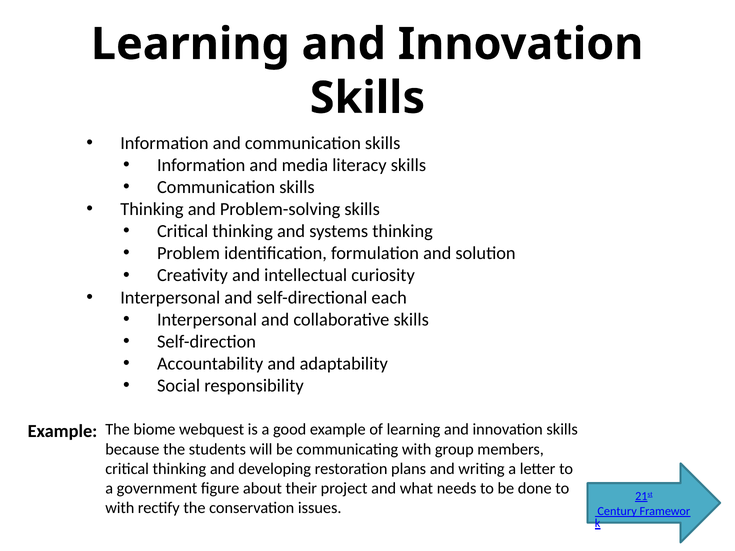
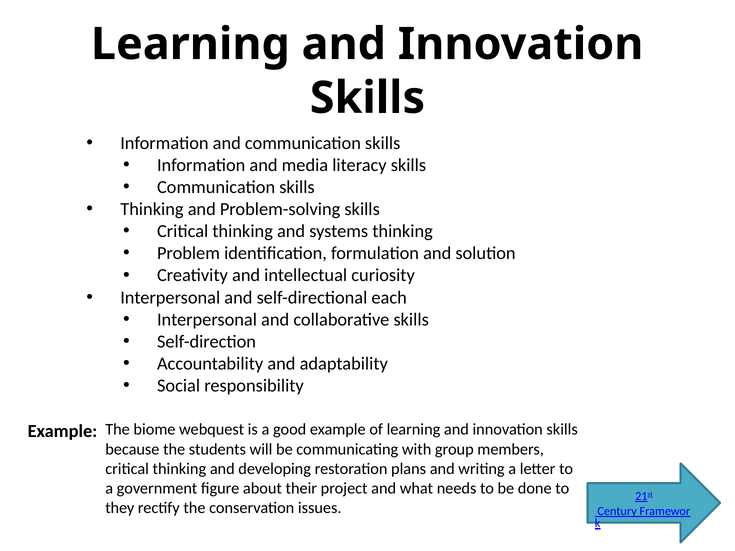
with at (120, 508): with -> they
